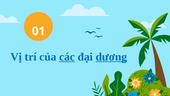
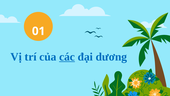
dương underline: present -> none
